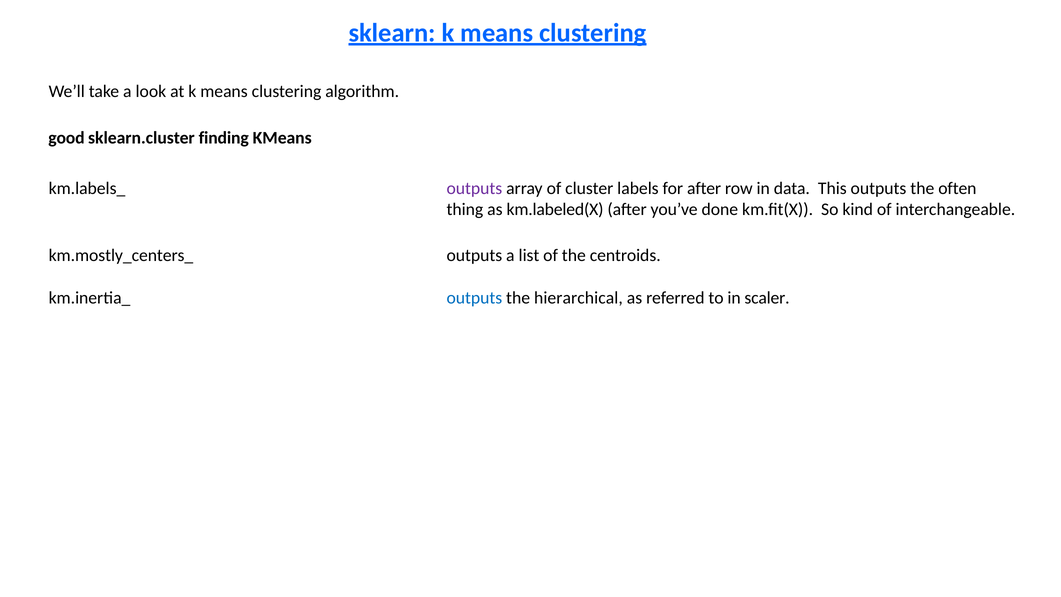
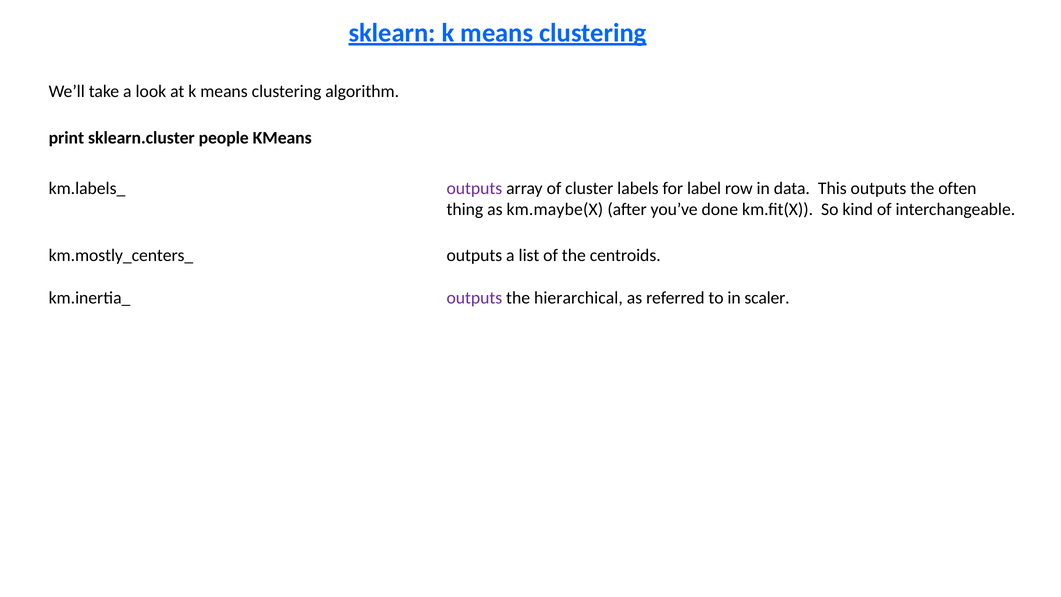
good: good -> print
finding: finding -> people
for after: after -> label
km.labeled(X: km.labeled(X -> km.maybe(X
outputs at (474, 298) colour: blue -> purple
